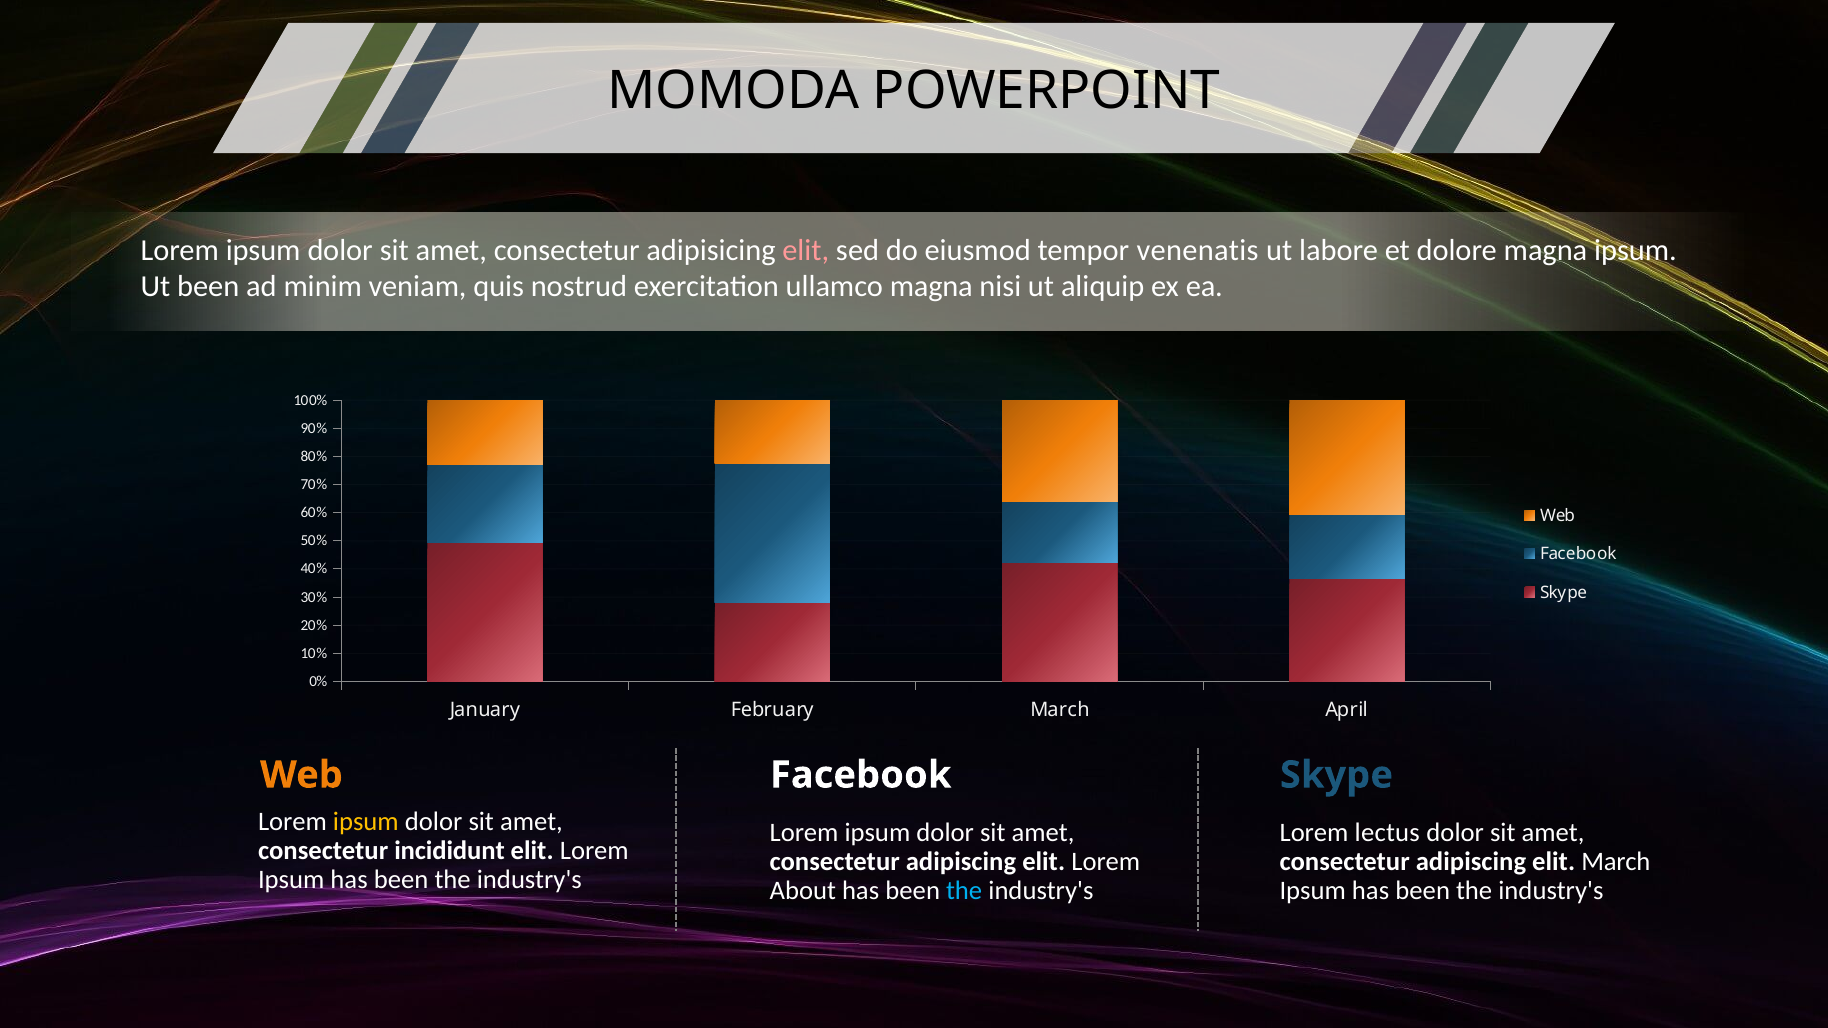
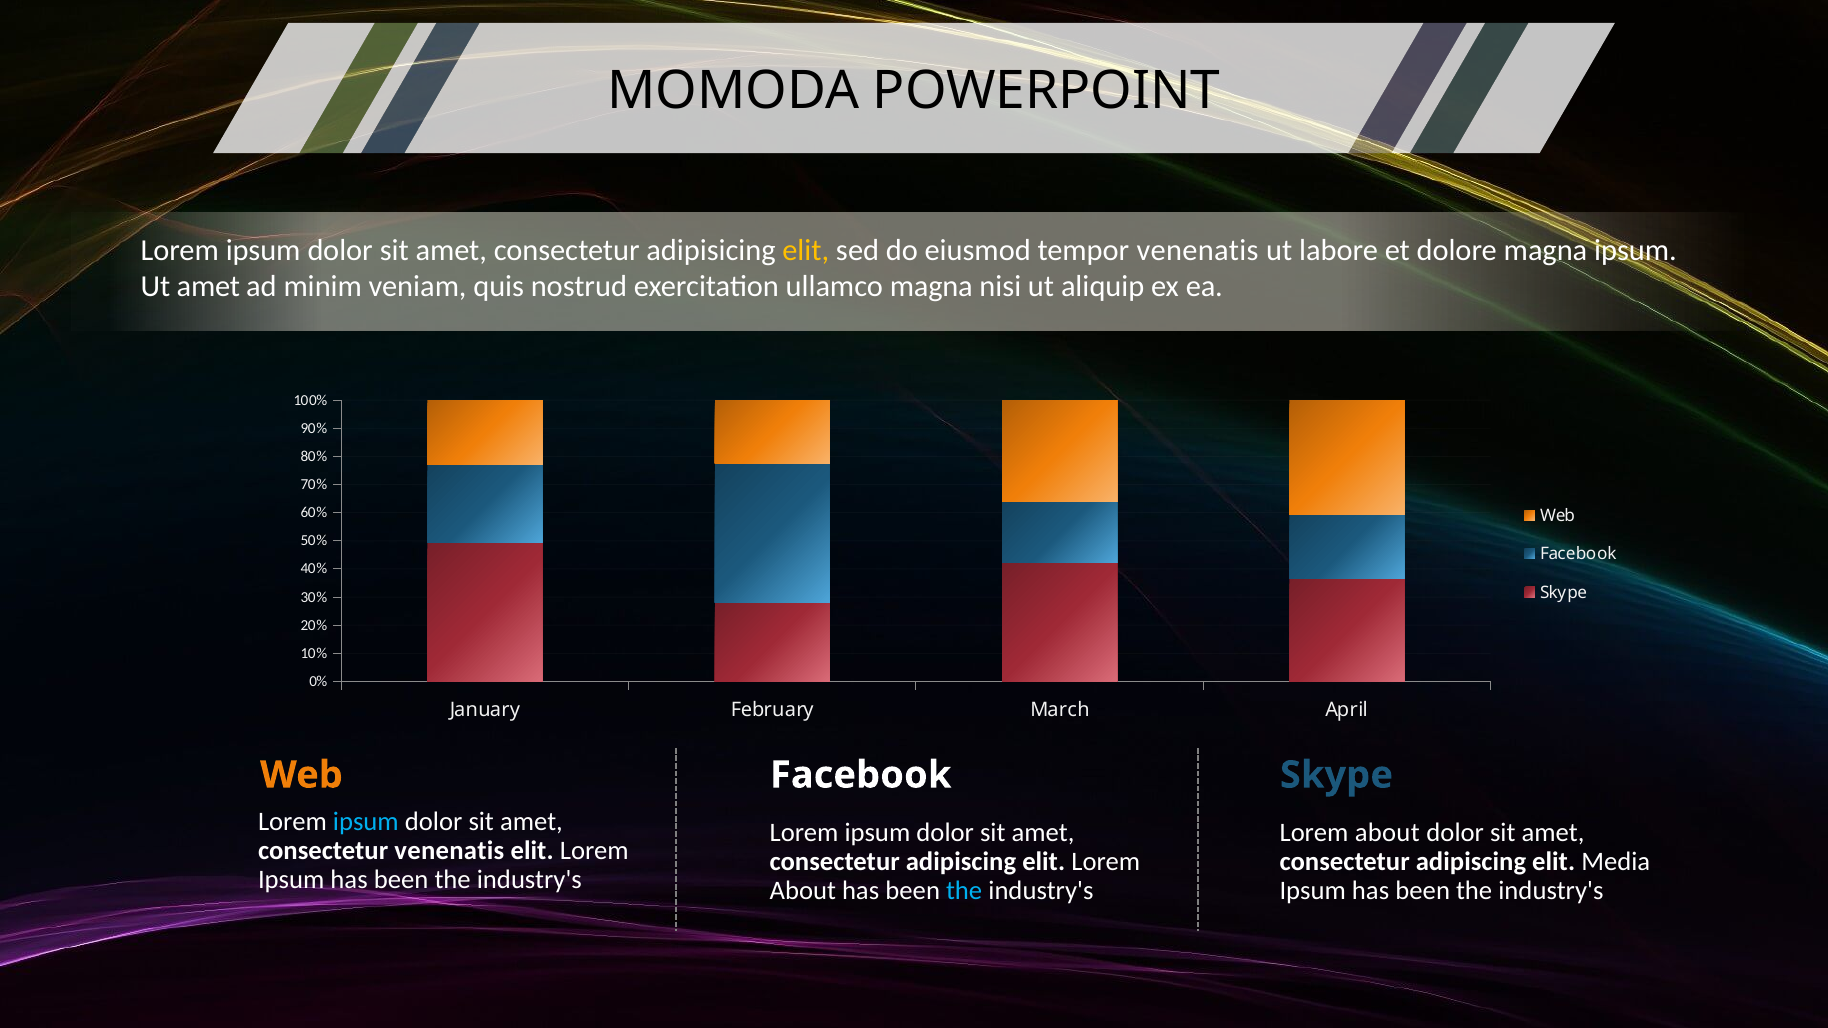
elit at (806, 250) colour: pink -> yellow
Ut been: been -> amet
ipsum at (366, 822) colour: yellow -> light blue
lectus at (1387, 833): lectus -> about
consectetur incididunt: incididunt -> venenatis
elit March: March -> Media
